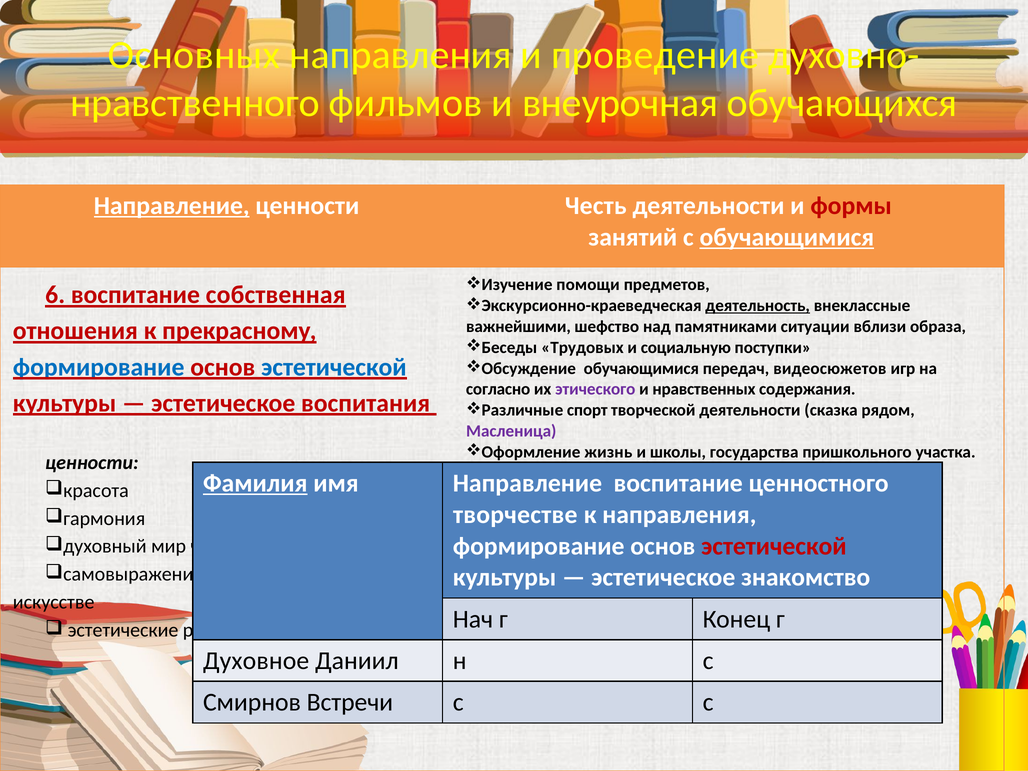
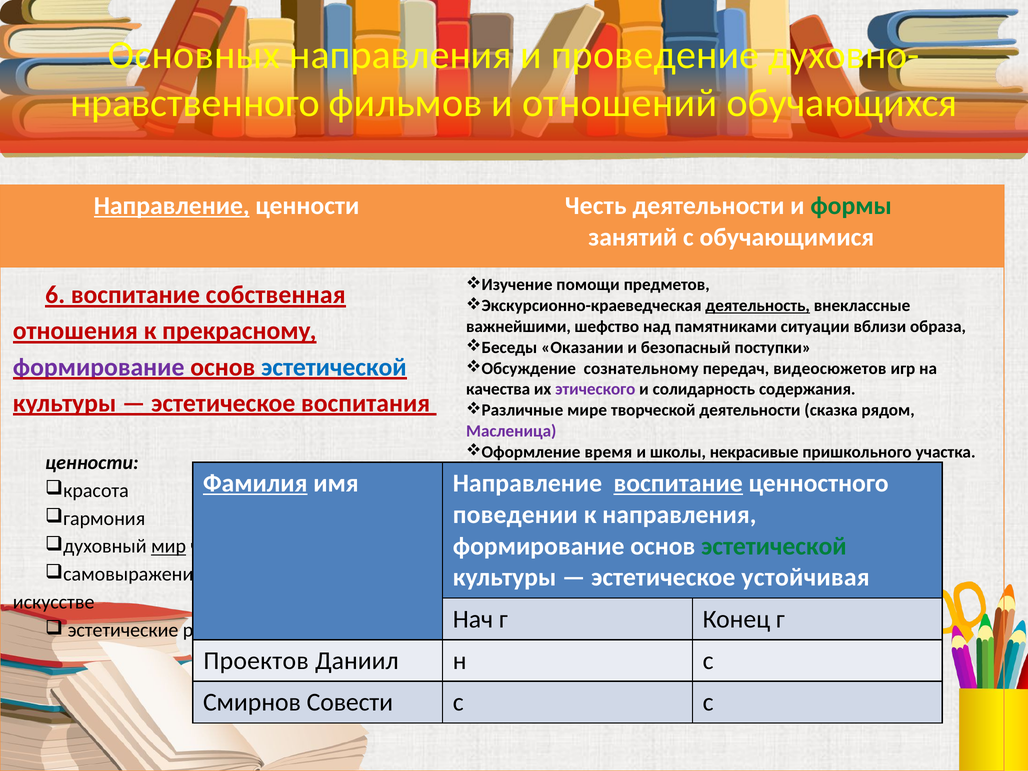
внеурочная: внеурочная -> отношений
формы colour: red -> green
обучающимися at (787, 237) underline: present -> none
Трудовых: Трудовых -> Оказании
социальную: социальную -> безопасный
формирование at (99, 367) colour: blue -> purple
обучающимися at (641, 368): обучающимися -> сознательному
согласно: согласно -> качества
нравственных: нравственных -> солидарность
спорт: спорт -> мире
жизнь: жизнь -> время
государства: государства -> некрасивые
воспитание at (678, 483) underline: none -> present
творчестве at (515, 515): творчестве -> поведении
эстетической at (774, 546) colour: red -> green
мир underline: none -> present
знакомство: знакомство -> устойчивая
Духовное: Духовное -> Проектов
Встречи: Встречи -> Совести
